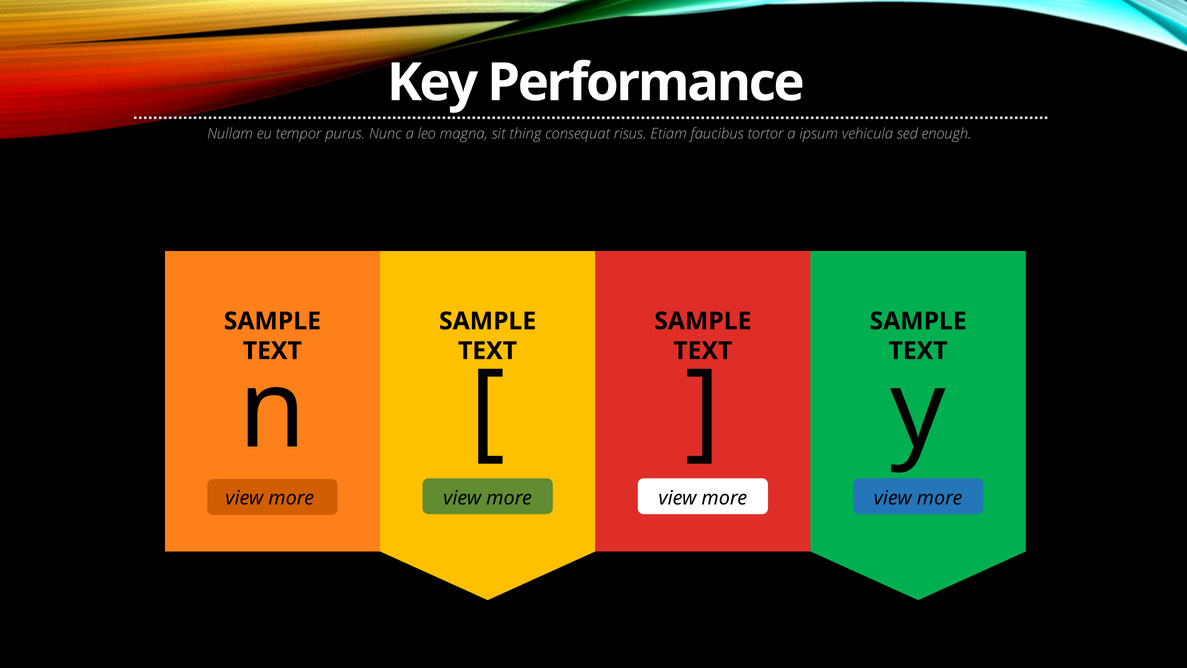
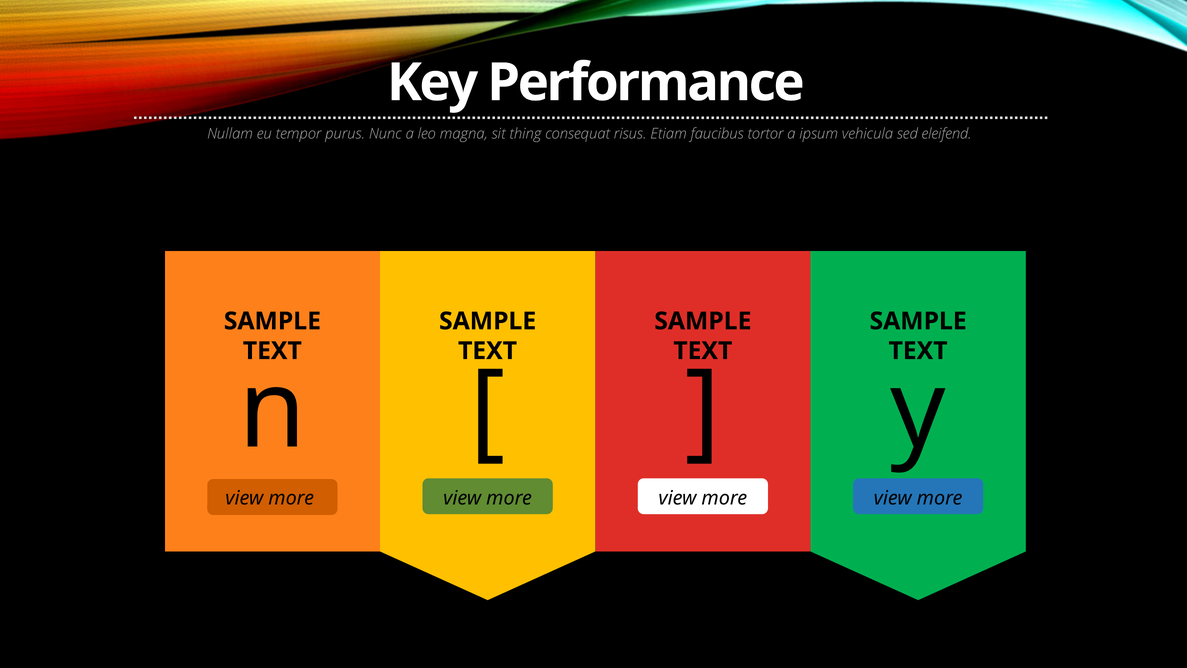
enough: enough -> eleifend
